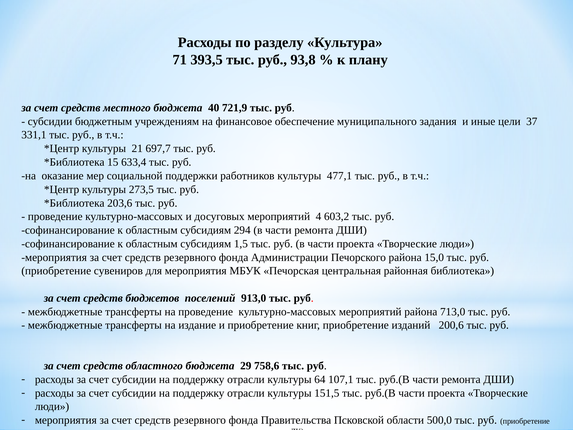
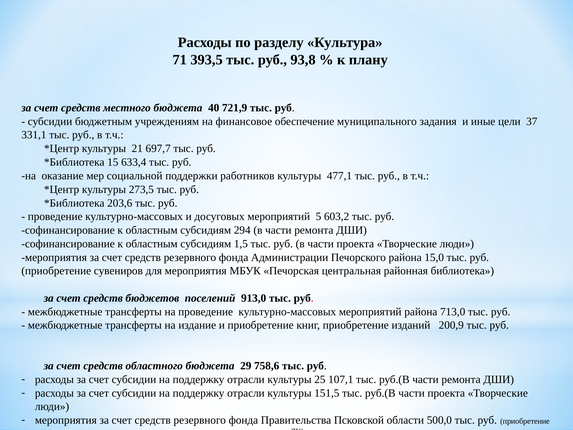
4: 4 -> 5
200,6: 200,6 -> 200,9
64: 64 -> 25
